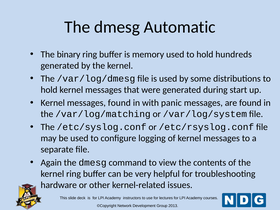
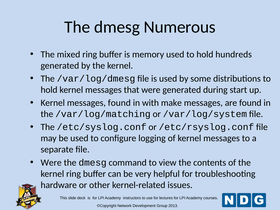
Automatic: Automatic -> Numerous
binary: binary -> mixed
panic: panic -> make
Again at (51, 163): Again -> Were
